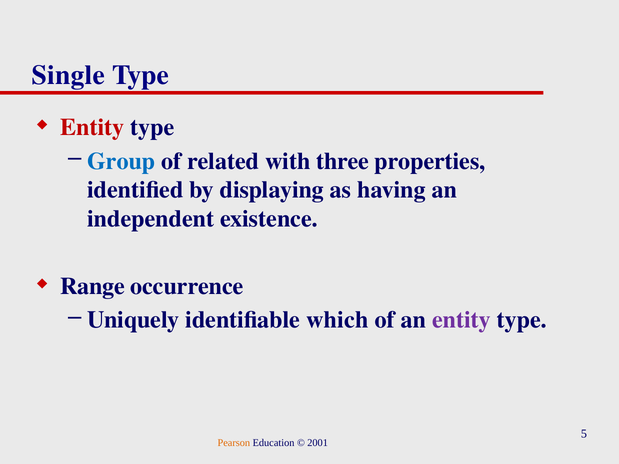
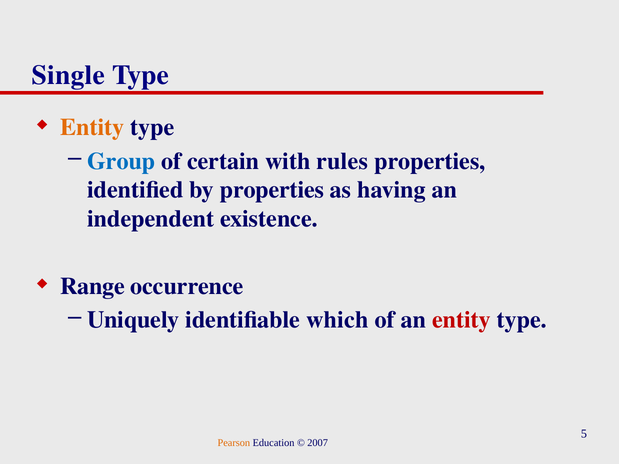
Entity at (92, 127) colour: red -> orange
related: related -> certain
three: three -> rules
by displaying: displaying -> properties
entity at (462, 320) colour: purple -> red
2001: 2001 -> 2007
